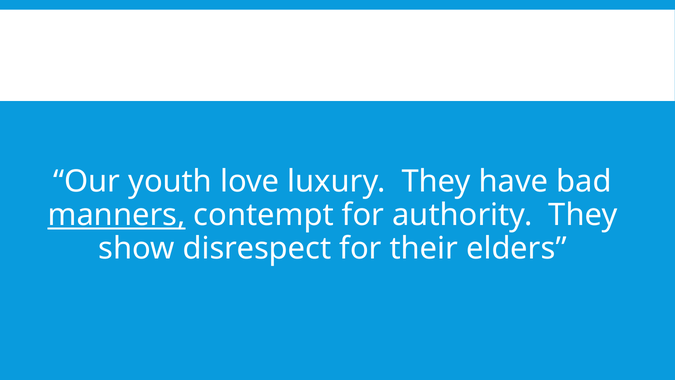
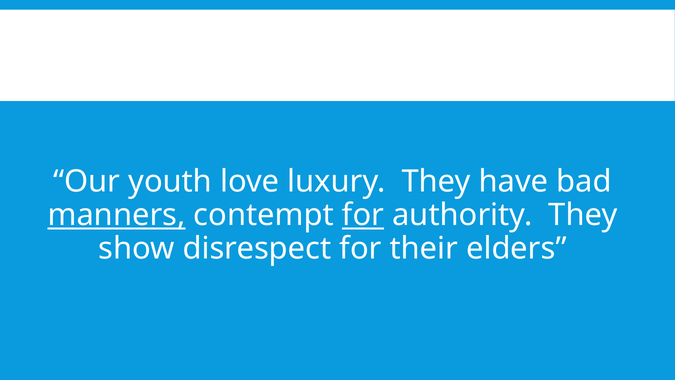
for at (363, 215) underline: none -> present
